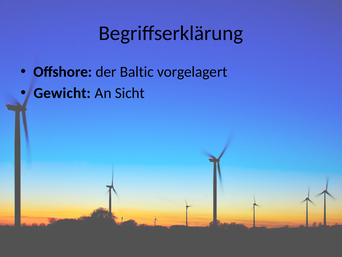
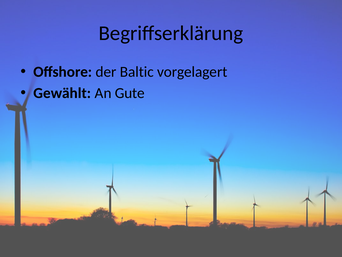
Gewicht: Gewicht -> Gewählt
Sicht: Sicht -> Gute
